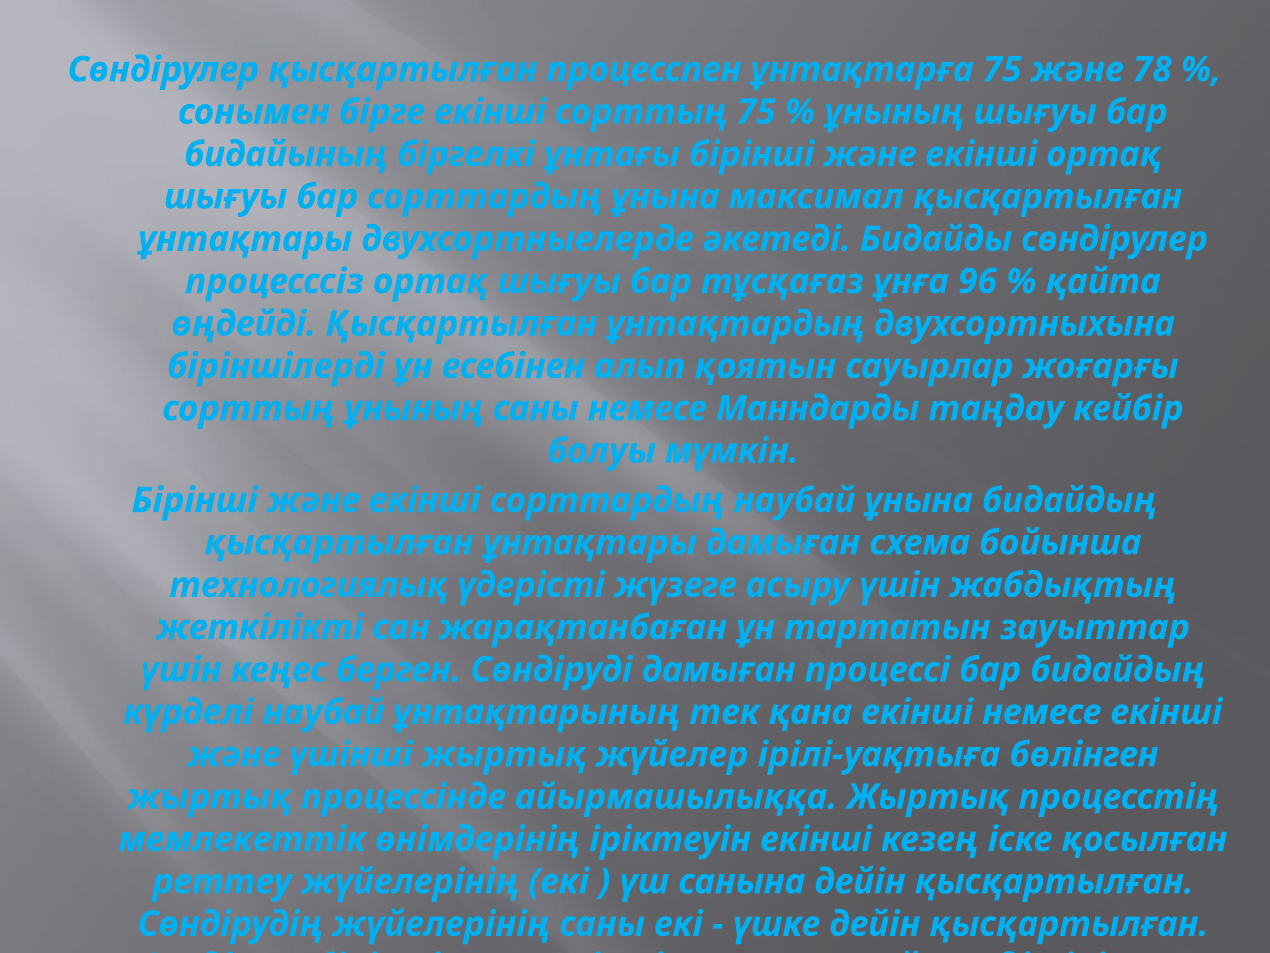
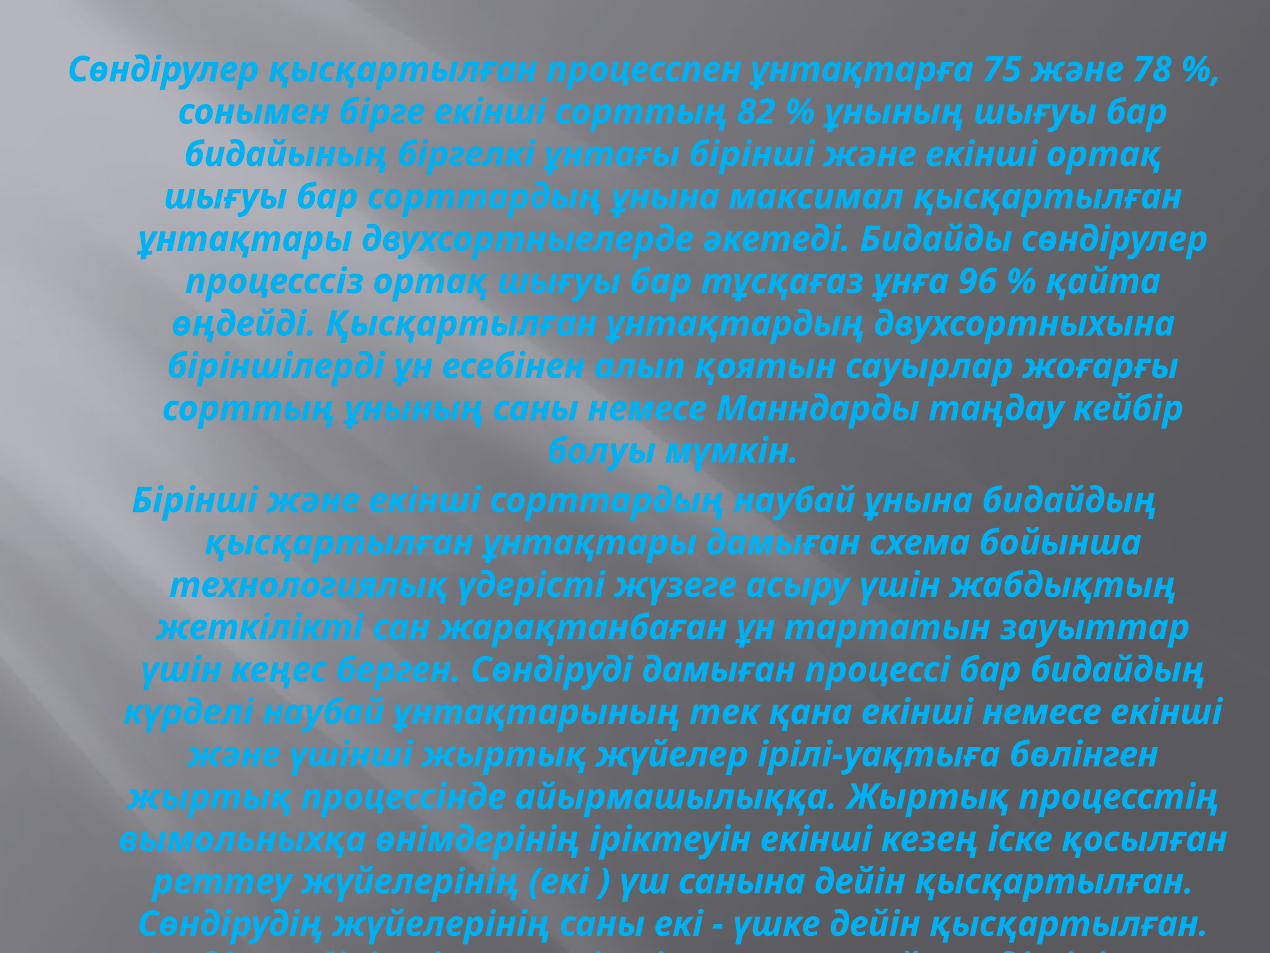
сорттың 75: 75 -> 82
мемлекеттiк: мемлекеттiк -> вымольныхқа
